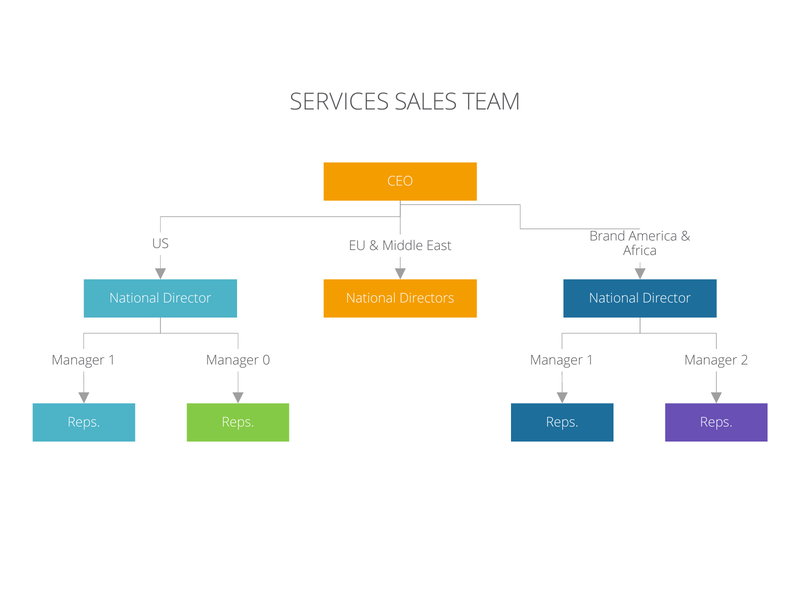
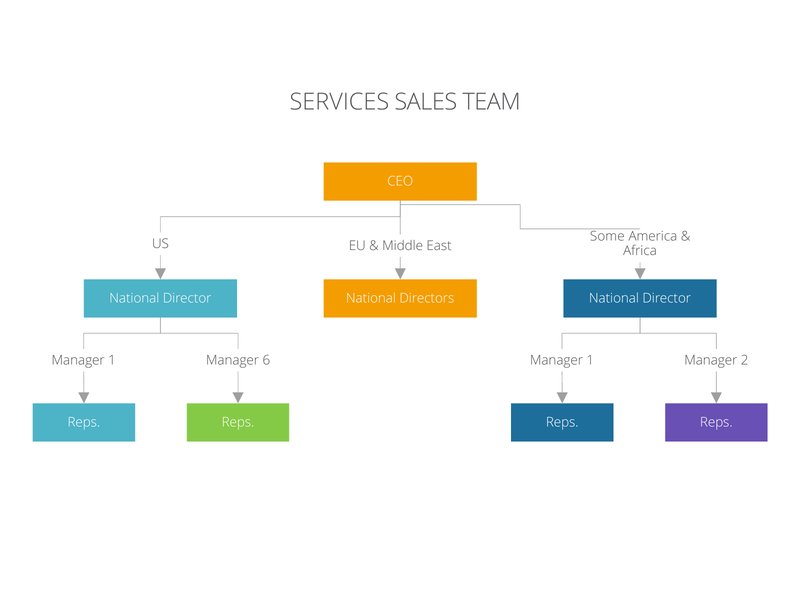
Brand: Brand -> Some
0: 0 -> 6
